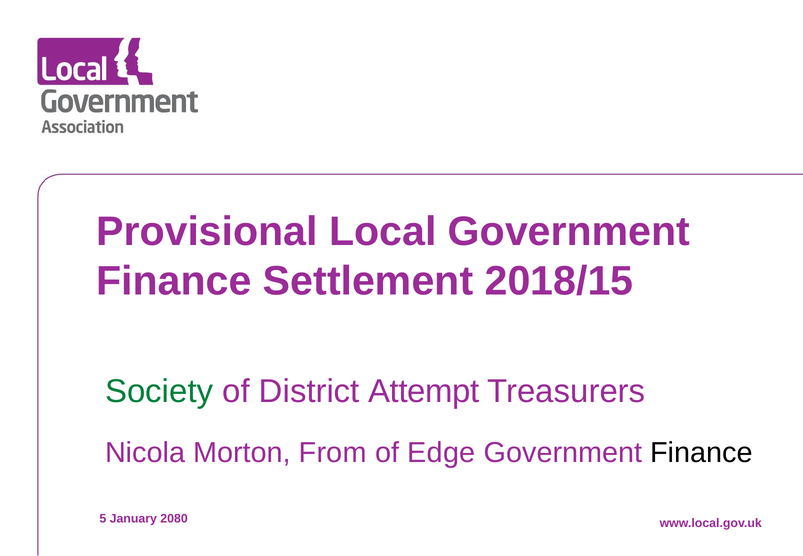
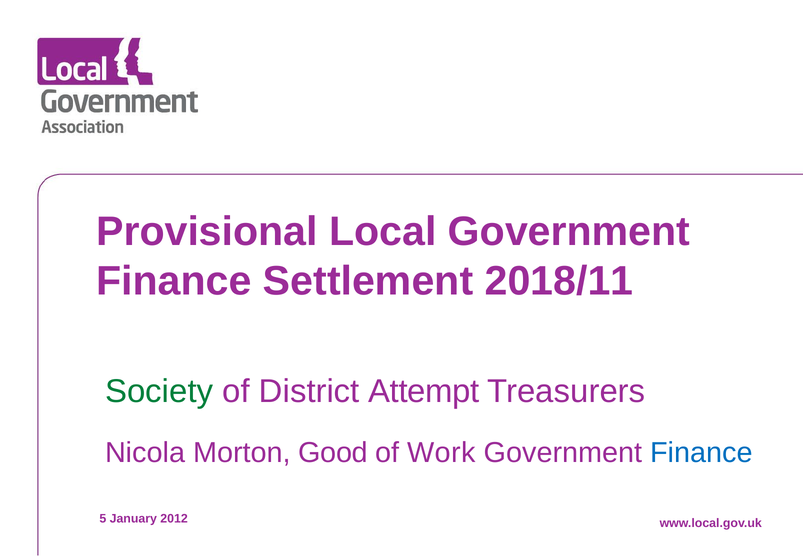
2018/15: 2018/15 -> 2018/11
From: From -> Good
Edge: Edge -> Work
Finance at (701, 453) colour: black -> blue
2080: 2080 -> 2012
